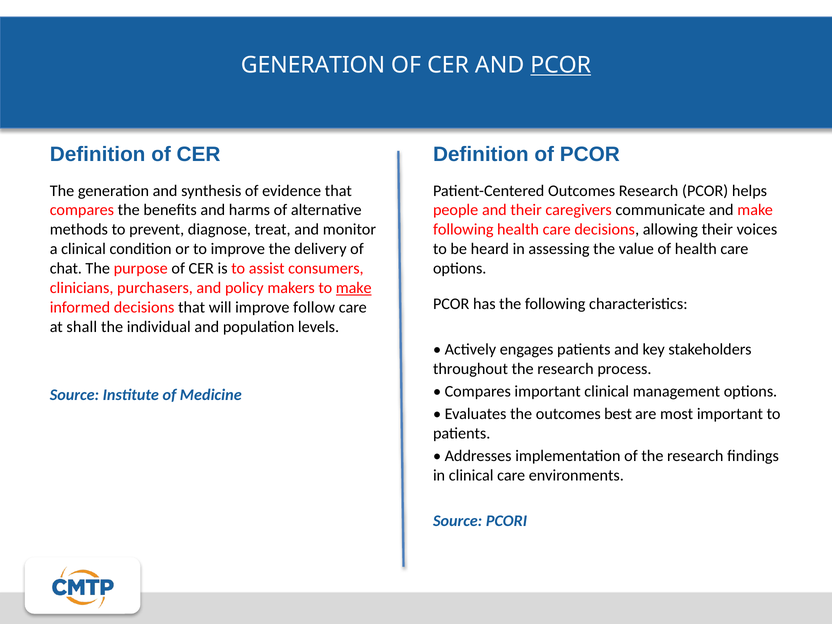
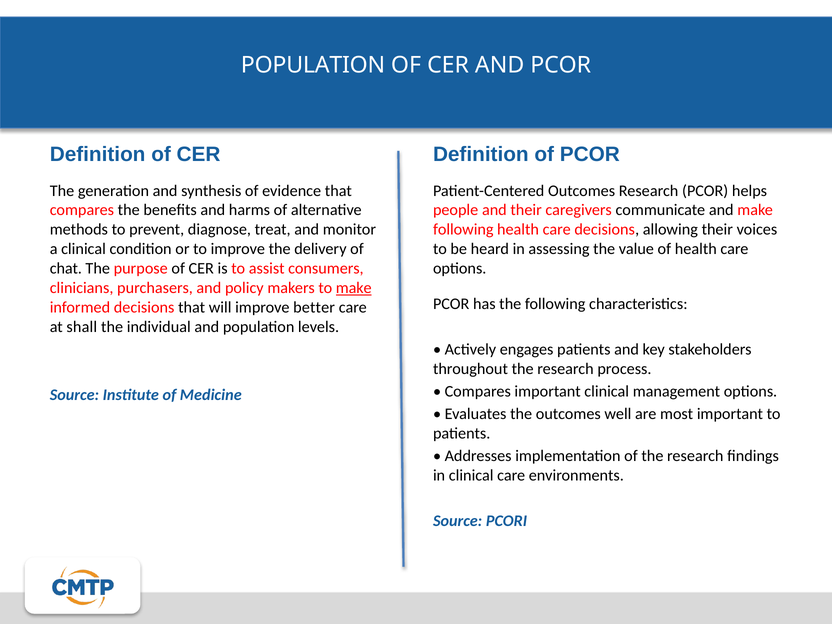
GENERATION at (313, 65): GENERATION -> POPULATION
PCOR at (561, 65) underline: present -> none
follow: follow -> better
best: best -> well
